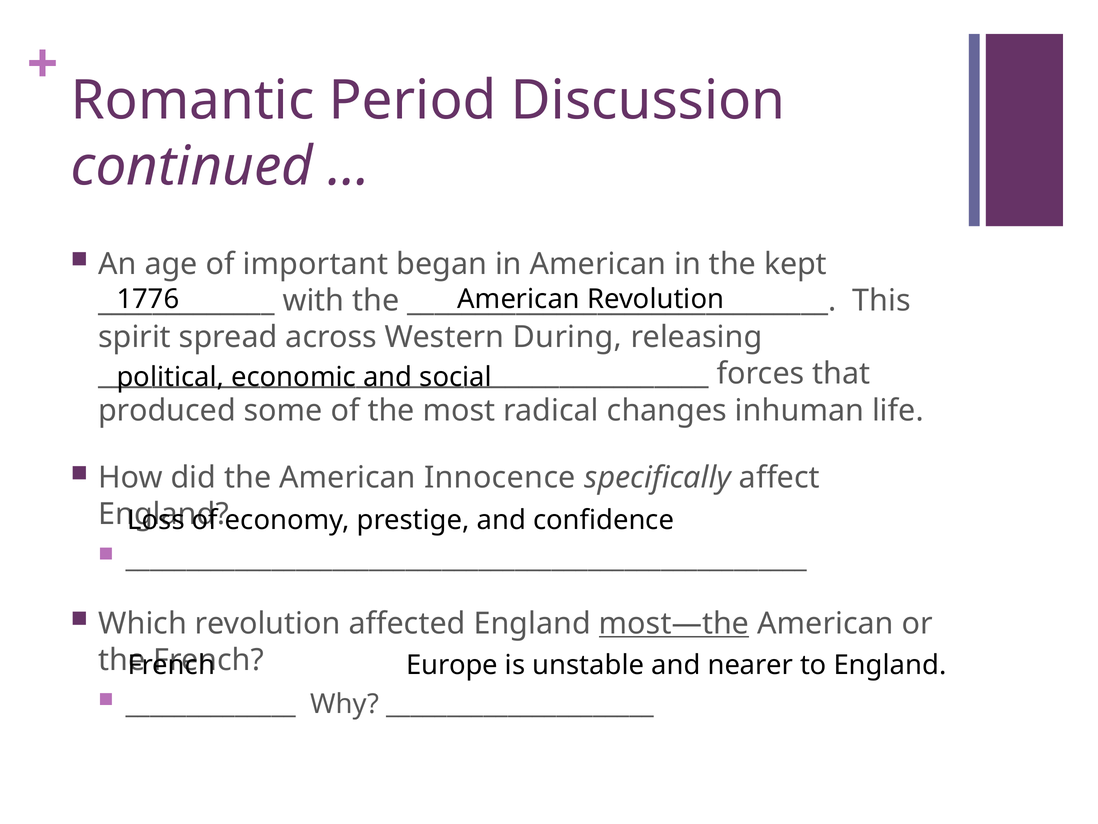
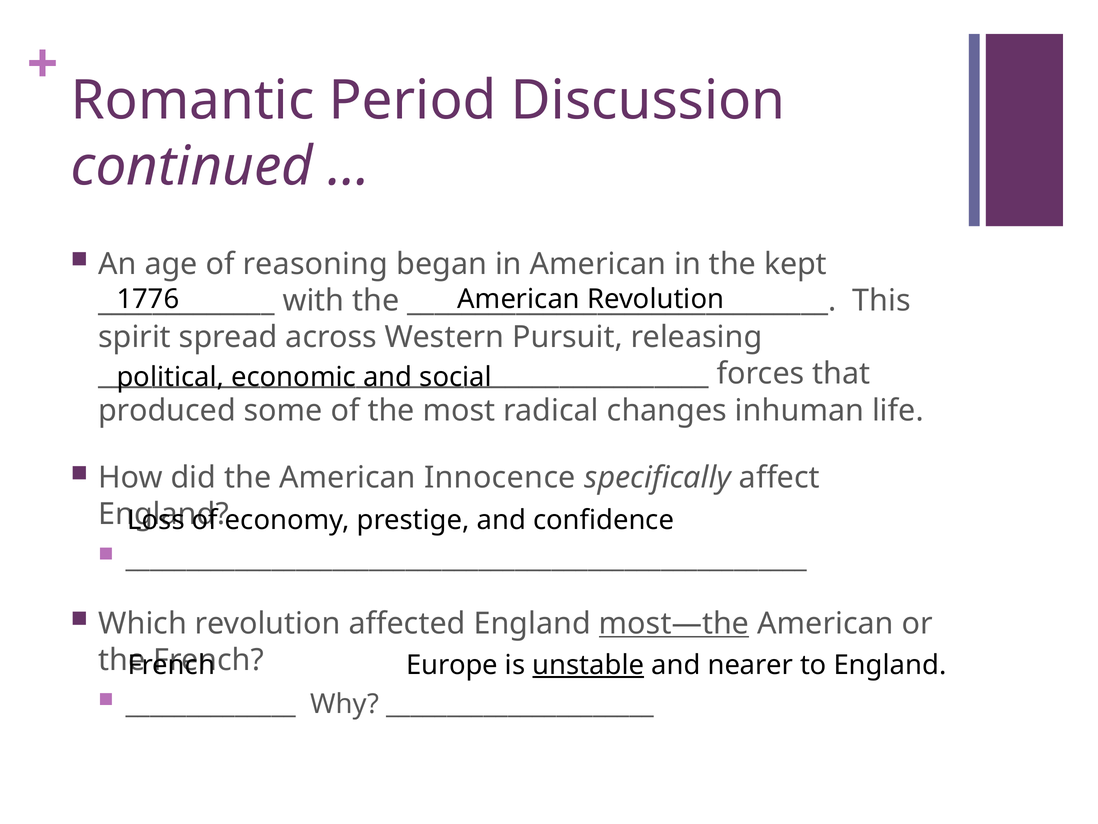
important: important -> reasoning
During: During -> Pursuit
unstable underline: none -> present
